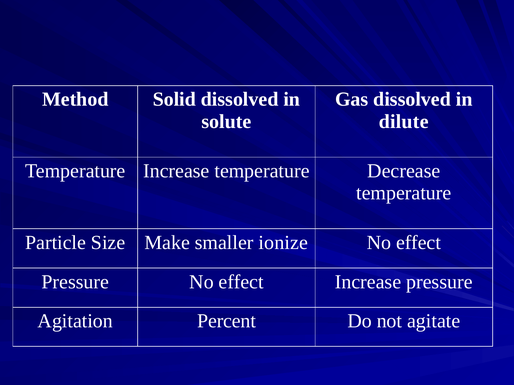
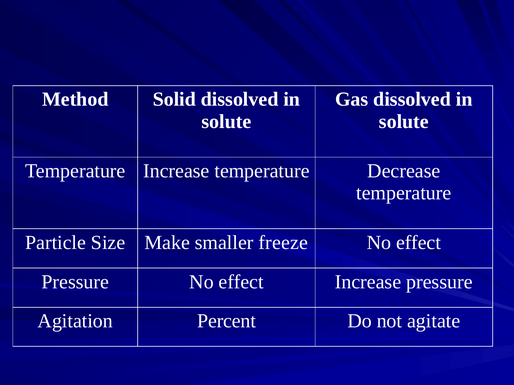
dilute at (404, 122): dilute -> solute
ionize: ionize -> freeze
